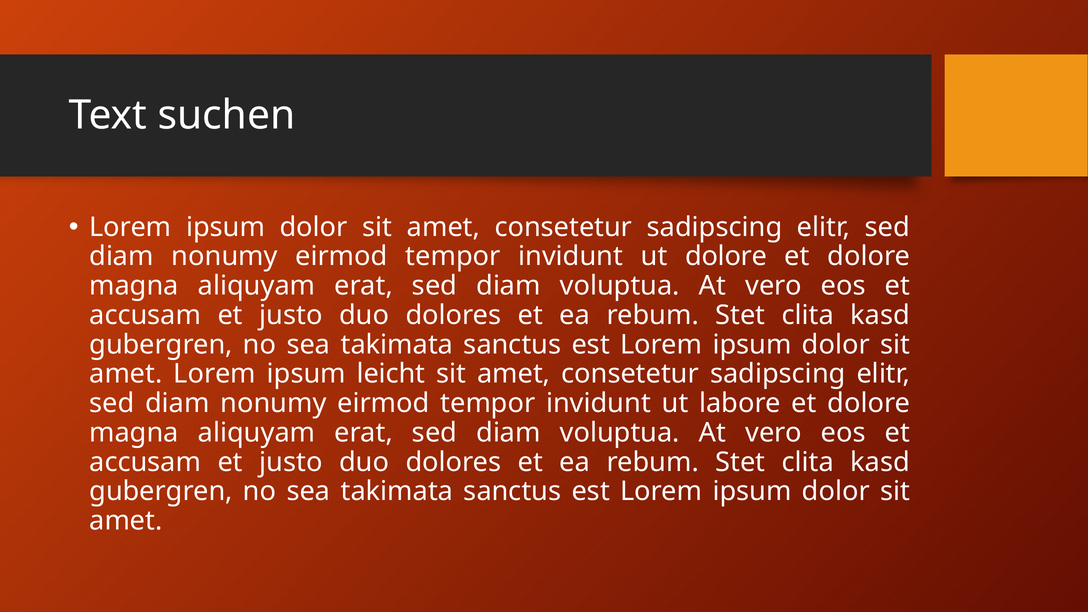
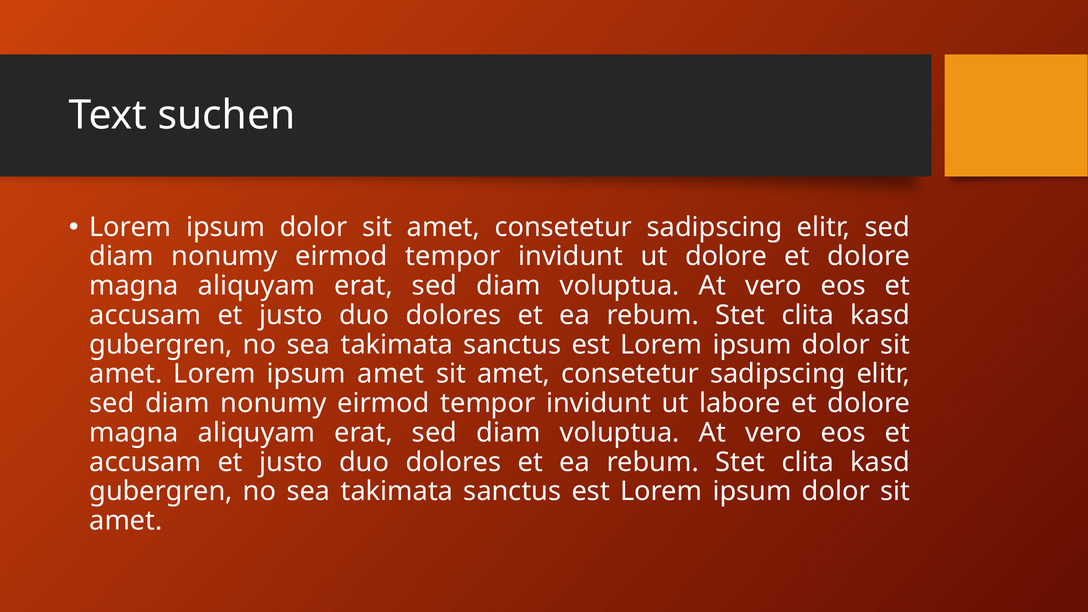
ipsum leicht: leicht -> amet
